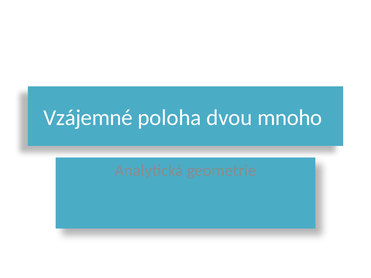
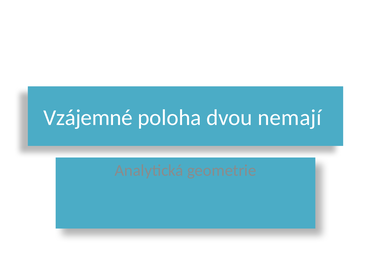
mnoho: mnoho -> nemají
